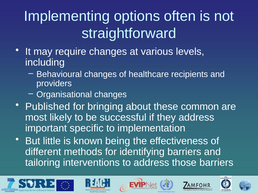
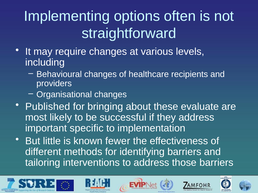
common: common -> evaluate
being: being -> fewer
